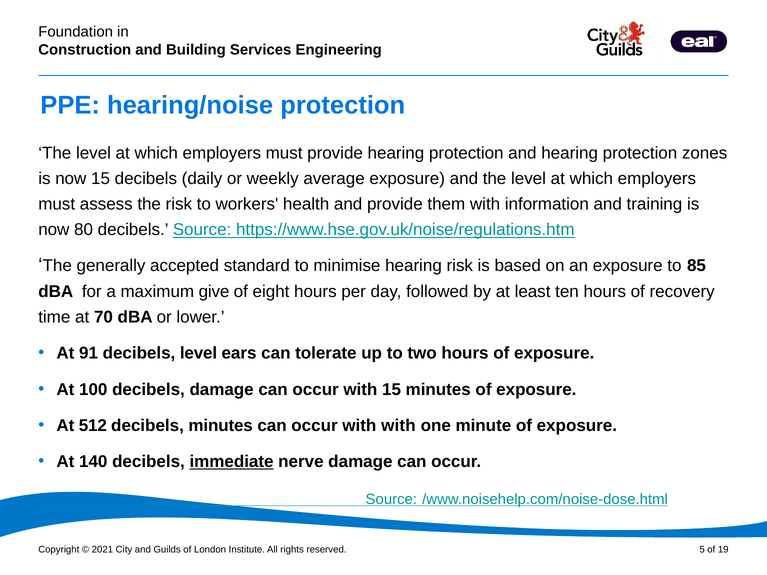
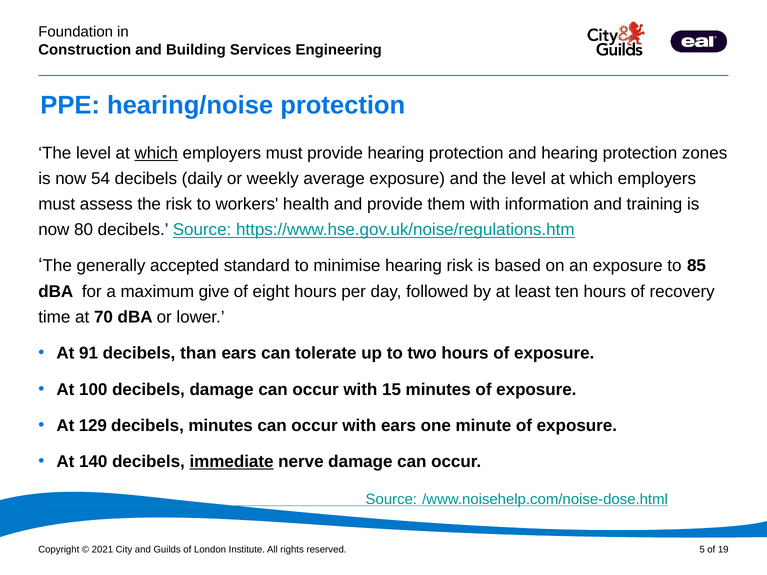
which at (156, 153) underline: none -> present
now 15: 15 -> 54
decibels level: level -> than
512: 512 -> 129
with with: with -> ears
